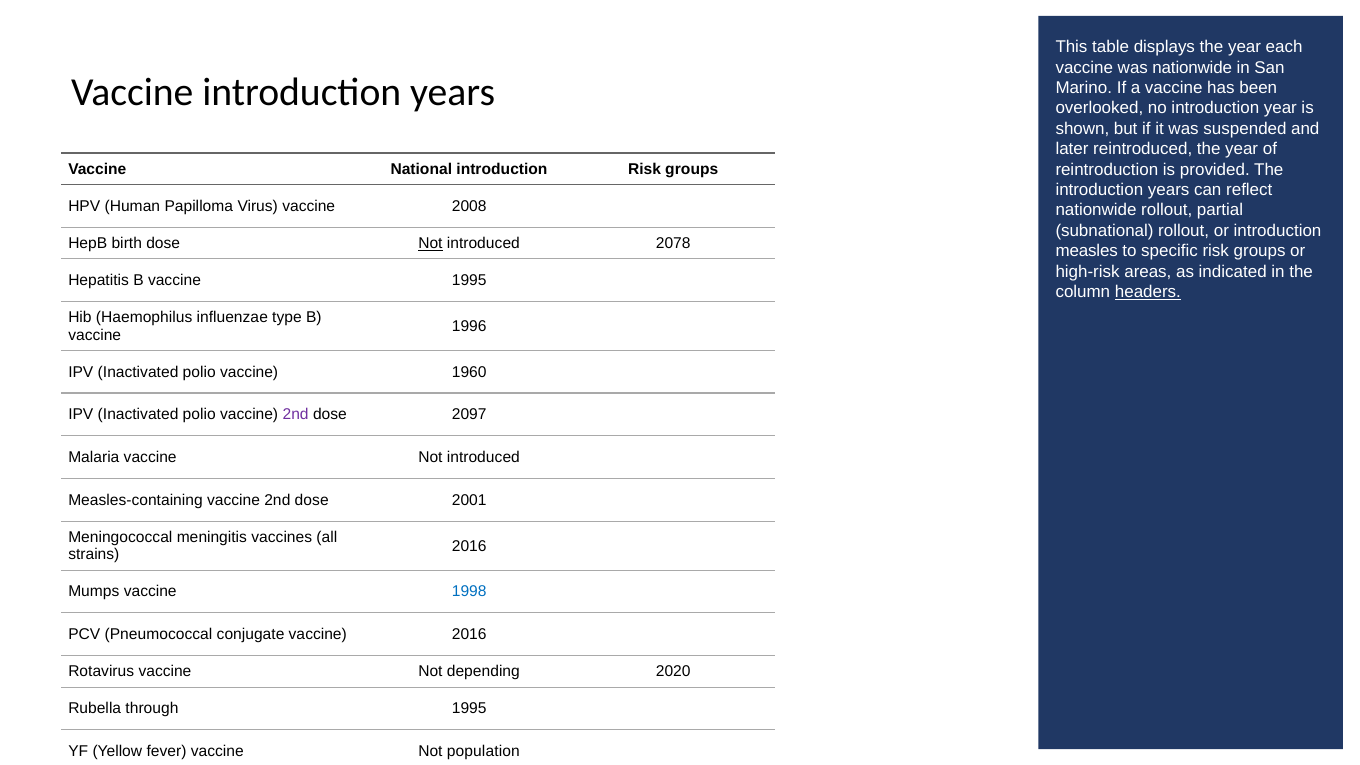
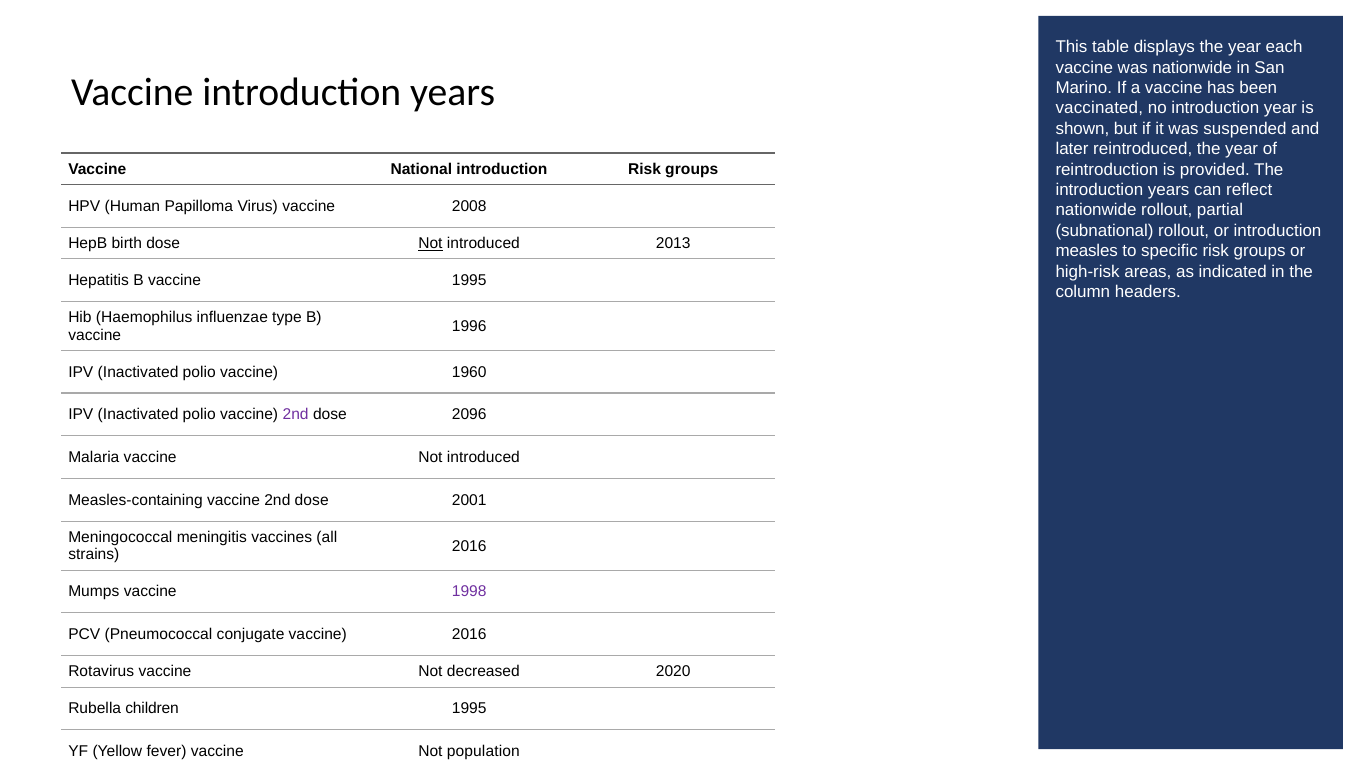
overlooked: overlooked -> vaccinated
2078: 2078 -> 2013
headers underline: present -> none
2097: 2097 -> 2096
1998 colour: blue -> purple
depending: depending -> decreased
through: through -> children
